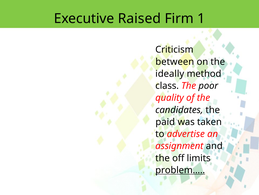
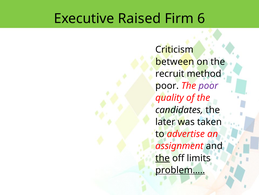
1: 1 -> 6
ideally: ideally -> recruit
class at (167, 86): class -> poor
poor at (208, 86) colour: black -> purple
paid: paid -> later
the at (163, 158) underline: none -> present
